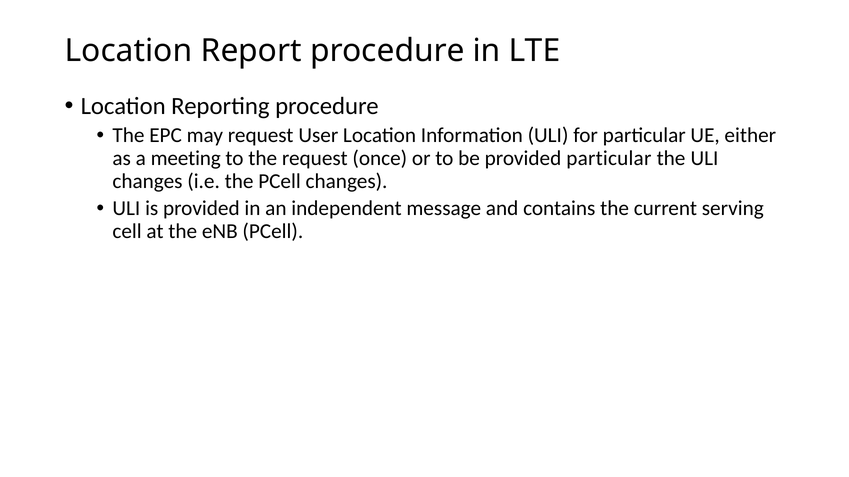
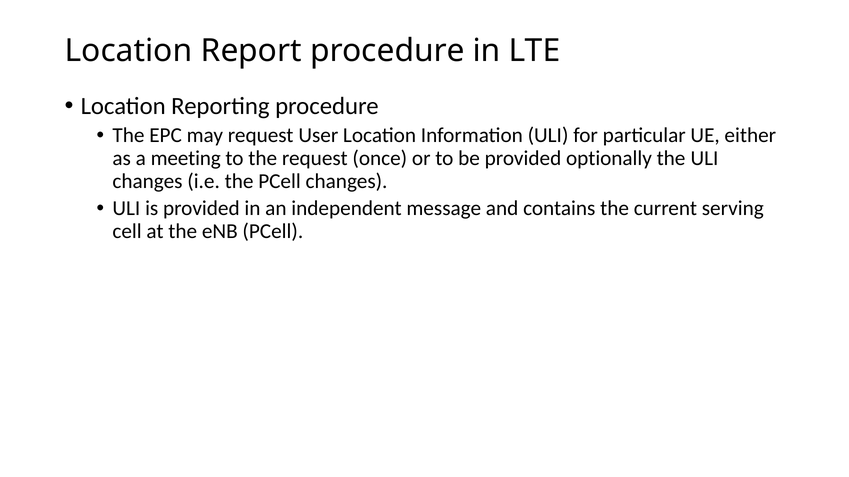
provided particular: particular -> optionally
